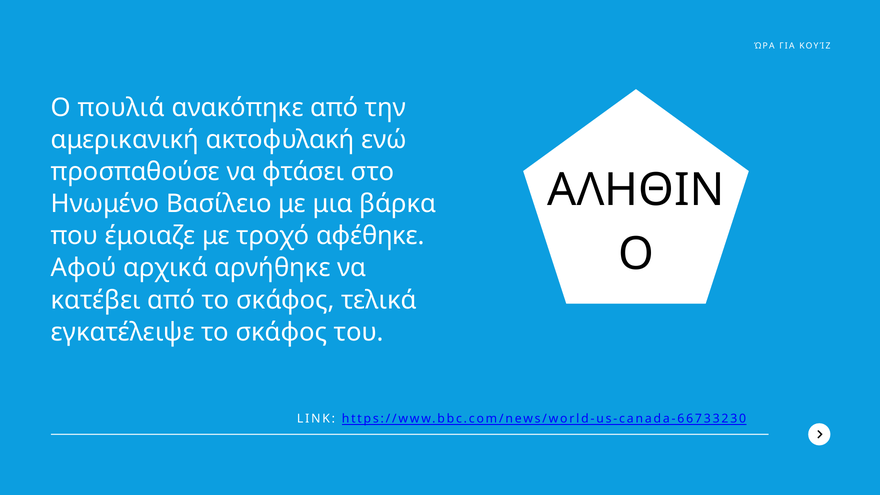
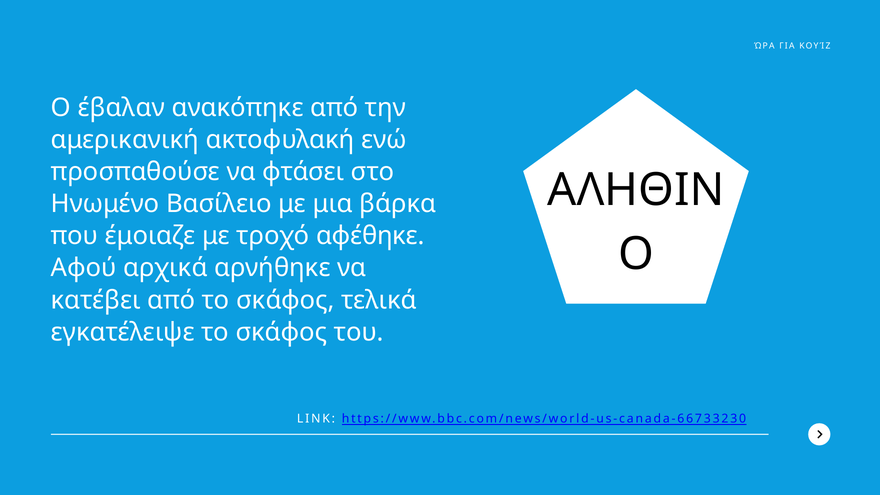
πουλιά: πουλιά -> έβαλαν
